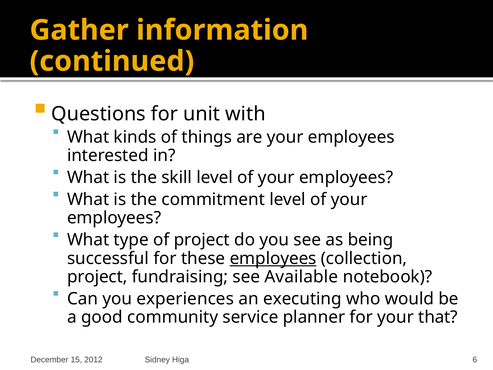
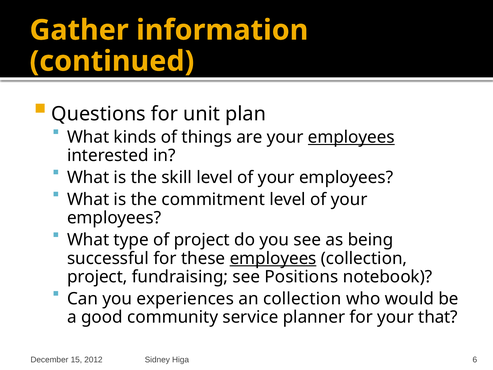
with: with -> plan
employees at (351, 137) underline: none -> present
Available: Available -> Positions
an executing: executing -> collection
